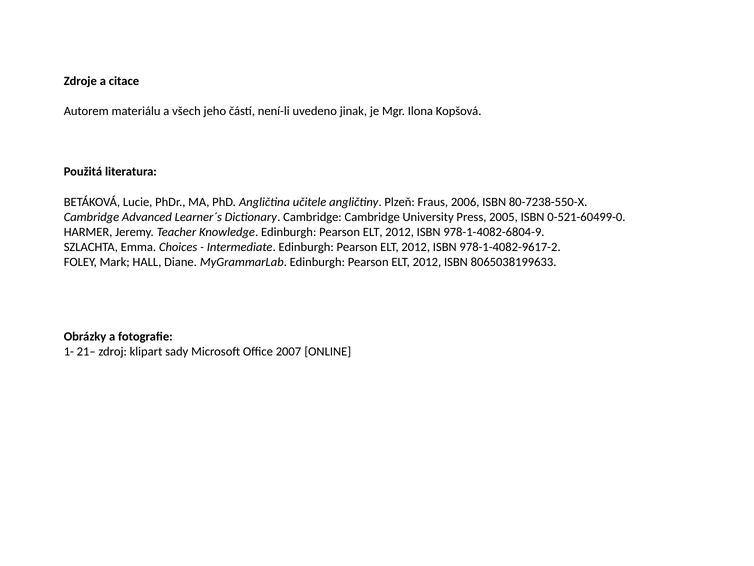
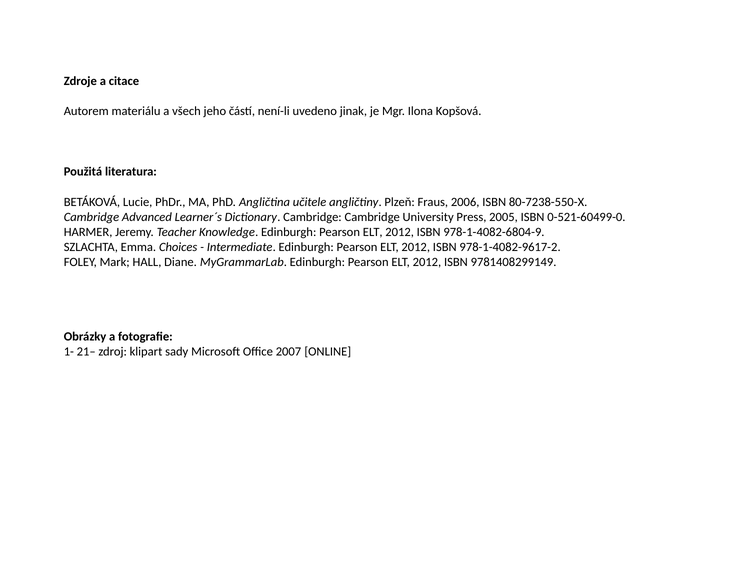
8065038199633: 8065038199633 -> 9781408299149
